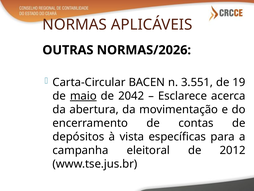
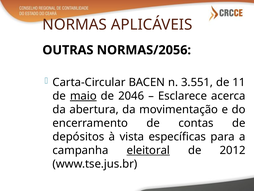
NORMAS/2026: NORMAS/2026 -> NORMAS/2056
19: 19 -> 11
2042: 2042 -> 2046
eleitoral underline: none -> present
